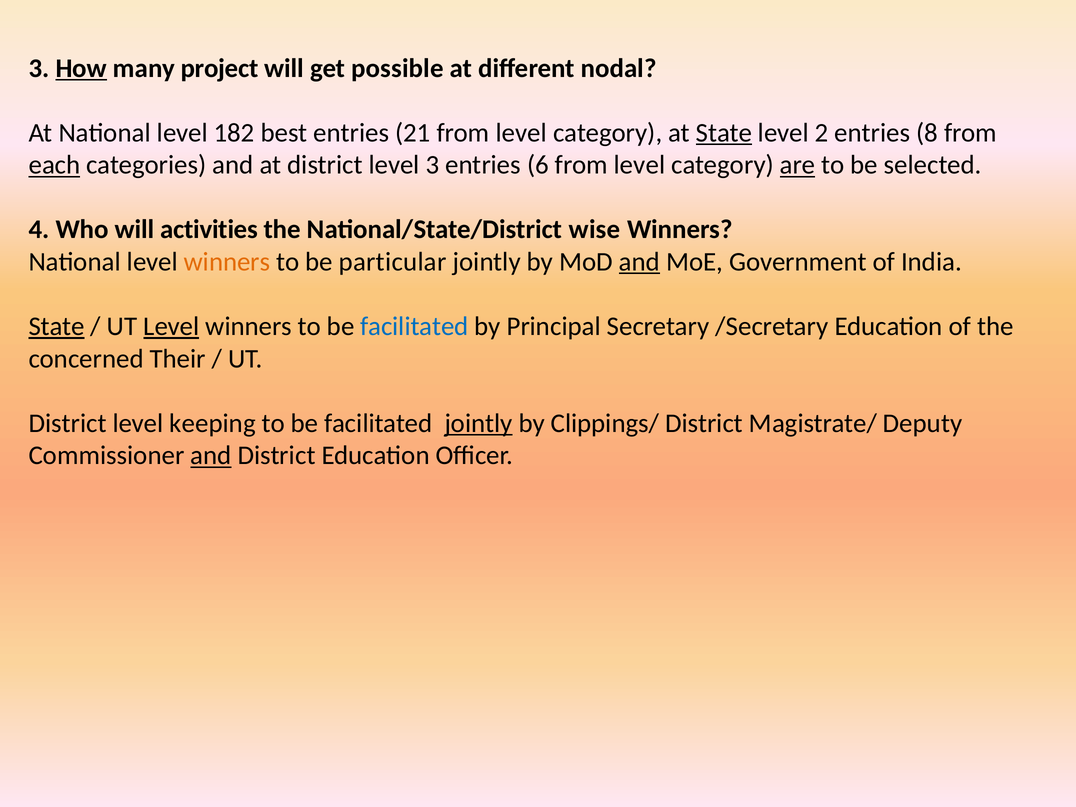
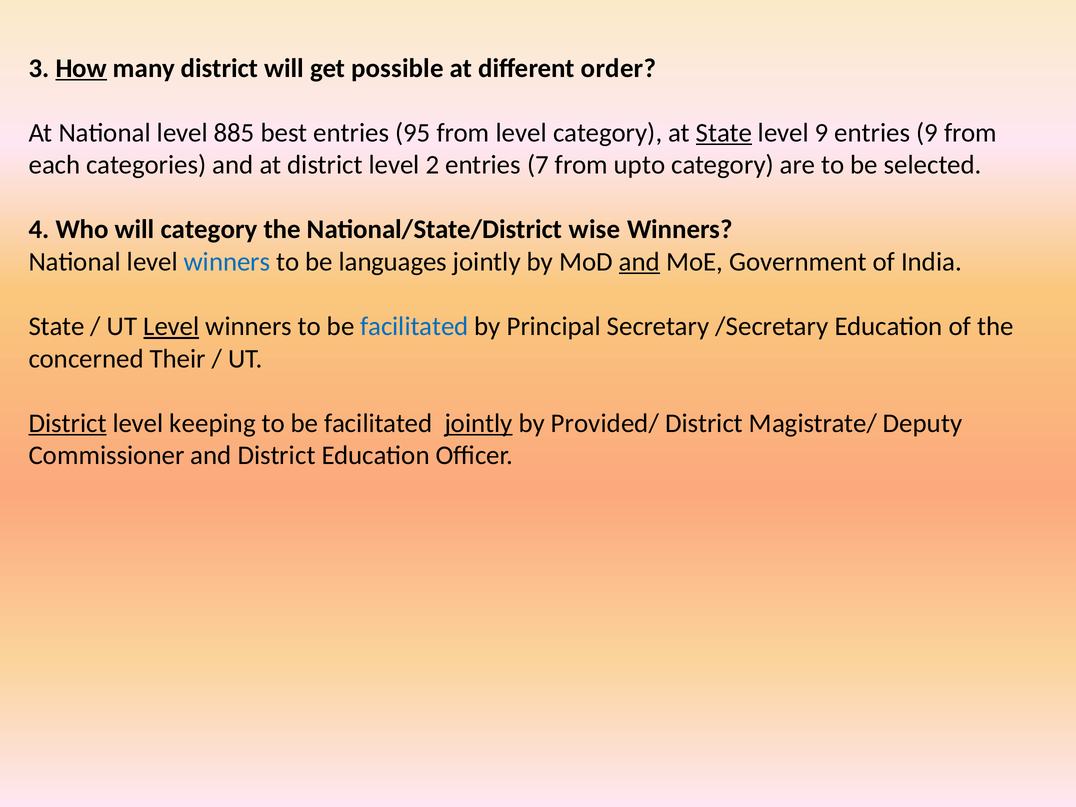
many project: project -> district
nodal: nodal -> order
182: 182 -> 885
21: 21 -> 95
level 2: 2 -> 9
entries 8: 8 -> 9
each underline: present -> none
level 3: 3 -> 2
6: 6 -> 7
level at (639, 165): level -> upto
are underline: present -> none
will activities: activities -> category
winners at (227, 262) colour: orange -> blue
particular: particular -> languages
State at (57, 326) underline: present -> none
District at (68, 423) underline: none -> present
Clippings/: Clippings/ -> Provided/
and at (211, 456) underline: present -> none
